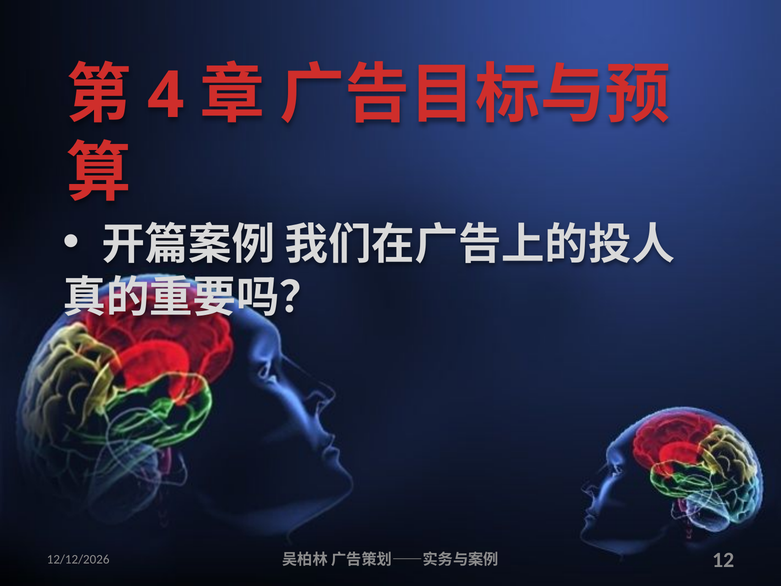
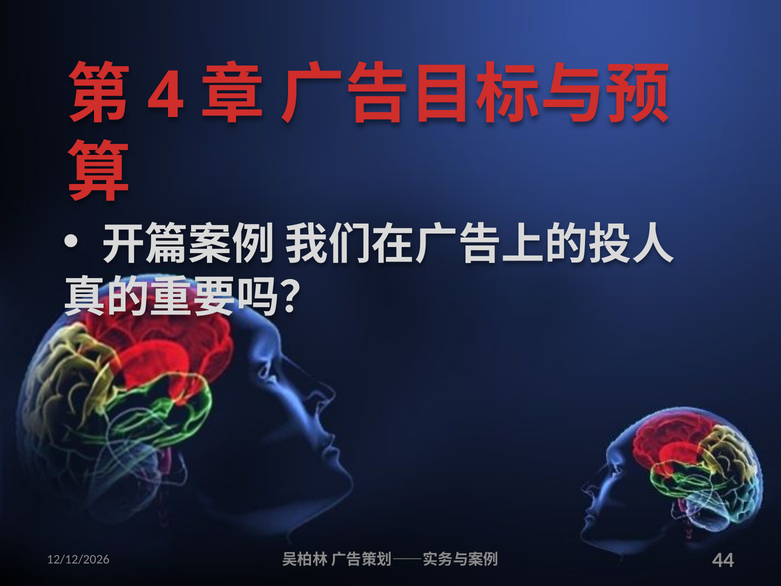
12: 12 -> 44
